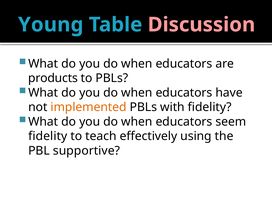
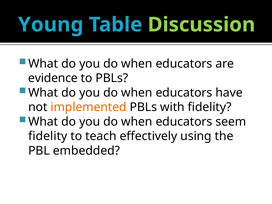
Discussion colour: pink -> light green
products: products -> evidence
supportive: supportive -> embedded
